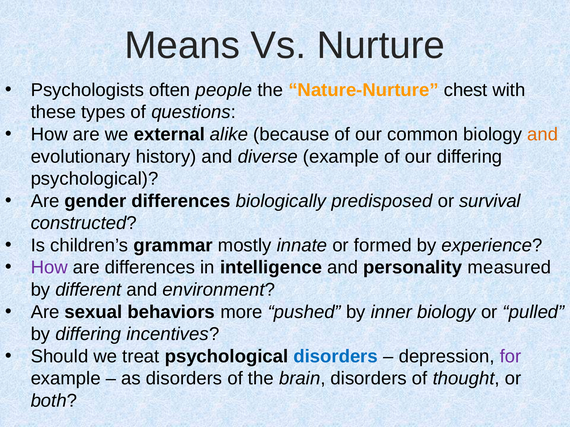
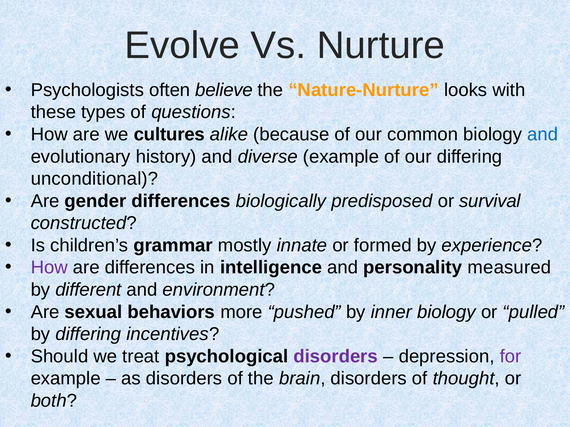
Means: Means -> Evolve
people: people -> believe
chest: chest -> looks
external: external -> cultures
and at (543, 135) colour: orange -> blue
psychological at (95, 179): psychological -> unconditional
disorders at (336, 357) colour: blue -> purple
